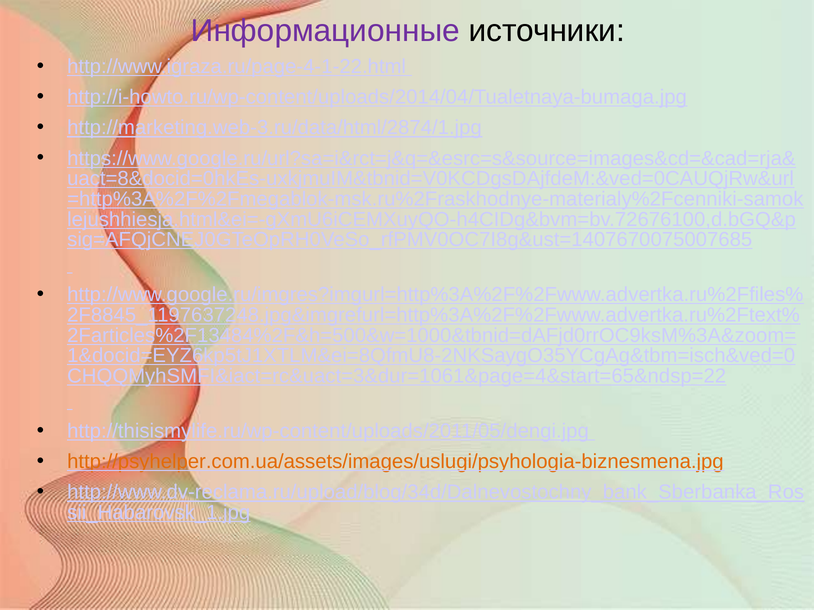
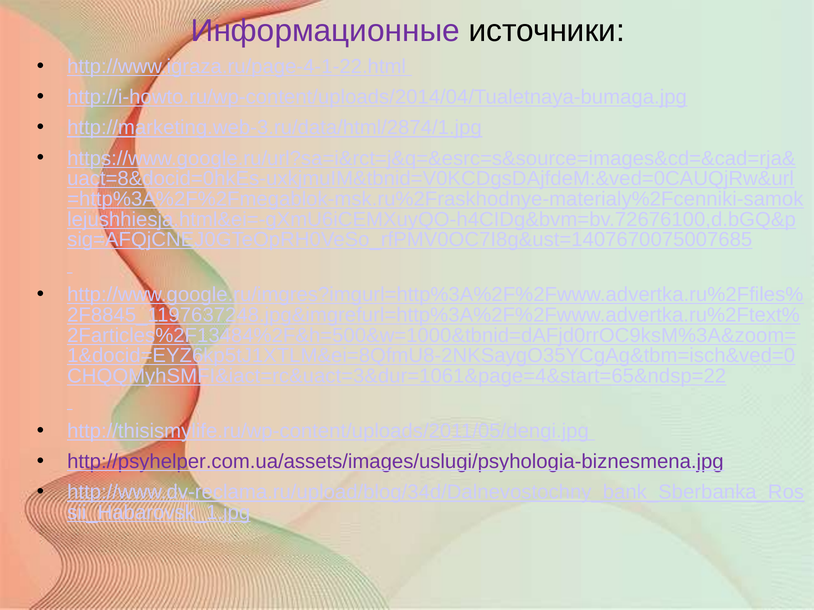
http://psyhelper.com.ua/assets/images/uslugi/psyhologia-biznesmena.jpg colour: orange -> purple
